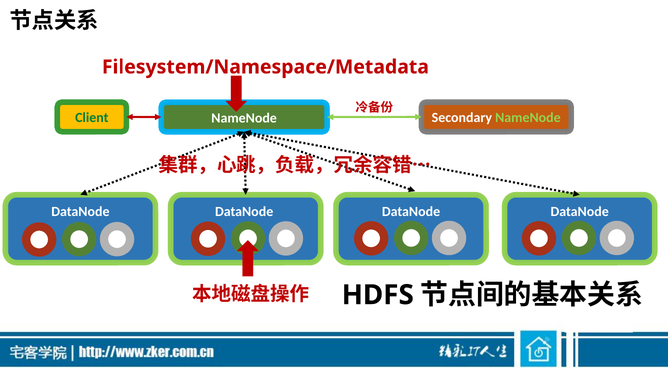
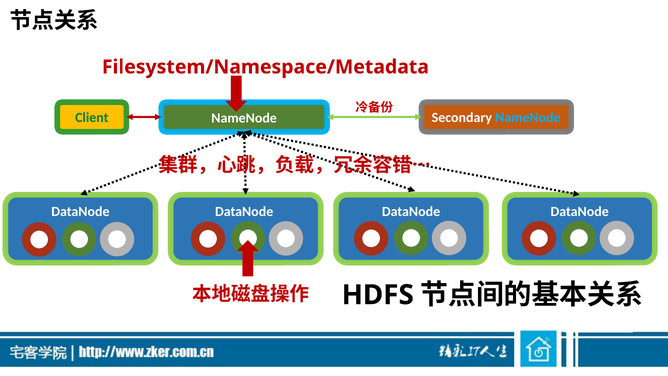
NameNode at (528, 118) colour: light green -> light blue
